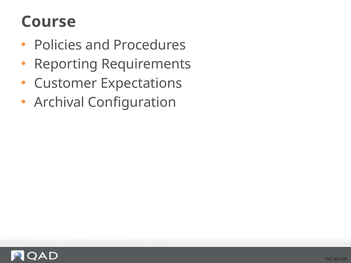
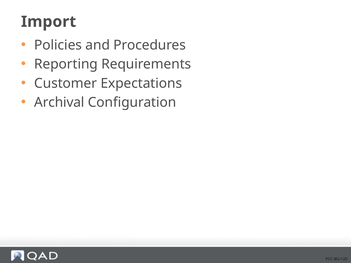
Course: Course -> Import
